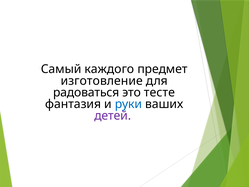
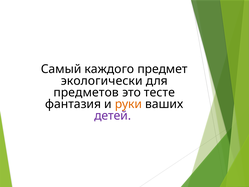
изготовление: изготовление -> экологически
радоваться: радоваться -> предметов
руки colour: blue -> orange
